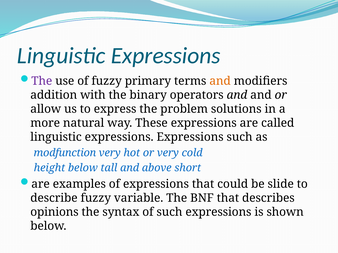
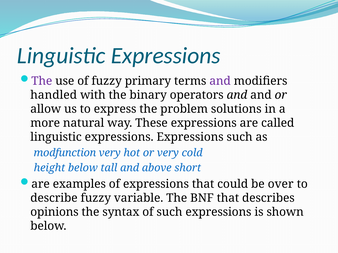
and at (220, 81) colour: orange -> purple
addition: addition -> handled
slide: slide -> over
